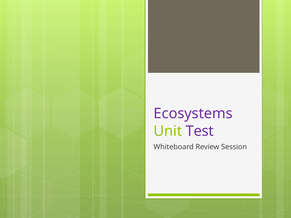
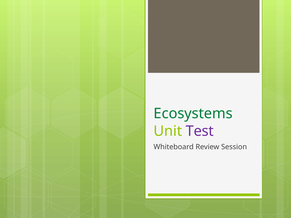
Ecosystems colour: purple -> green
